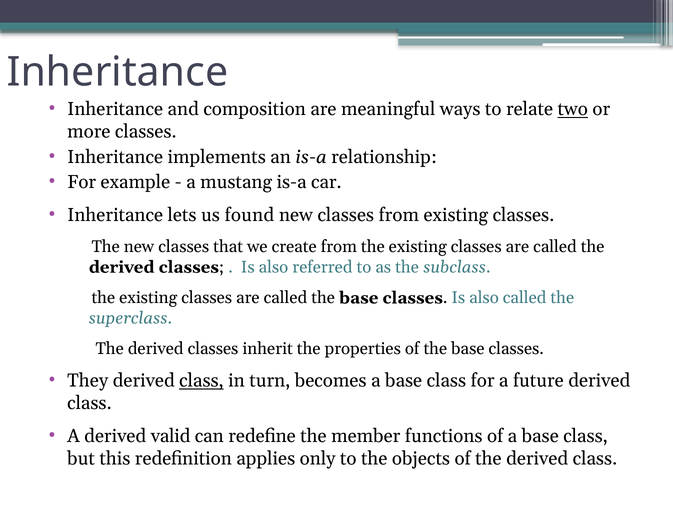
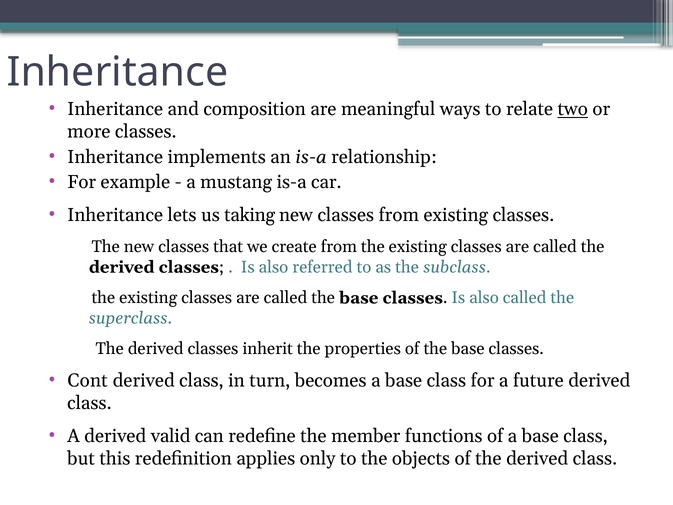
found: found -> taking
They: They -> Cont
class at (201, 381) underline: present -> none
